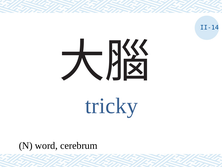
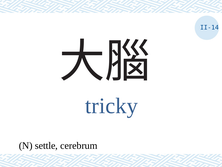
word: word -> settle
